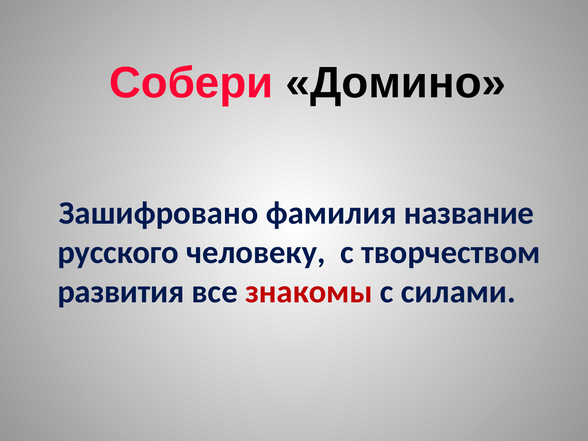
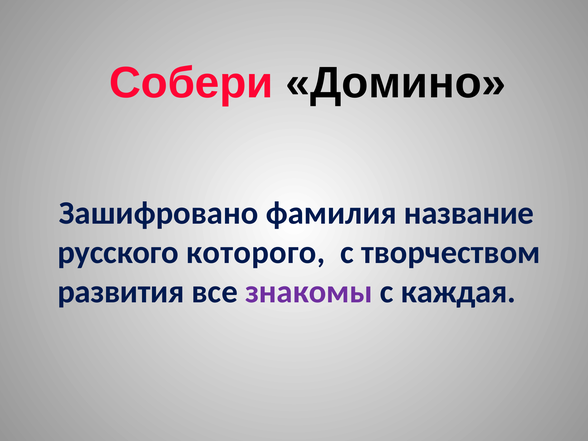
человеку: человеку -> которого
знакомы colour: red -> purple
силами: силами -> каждая
